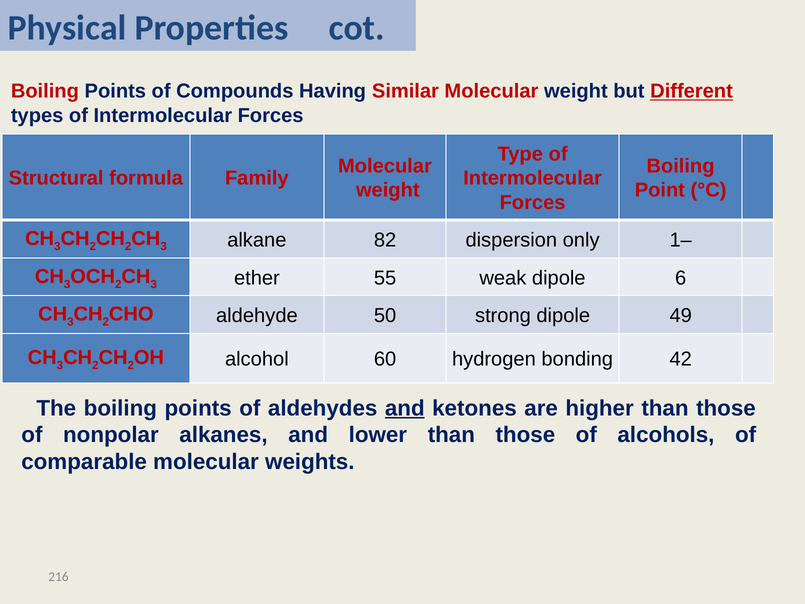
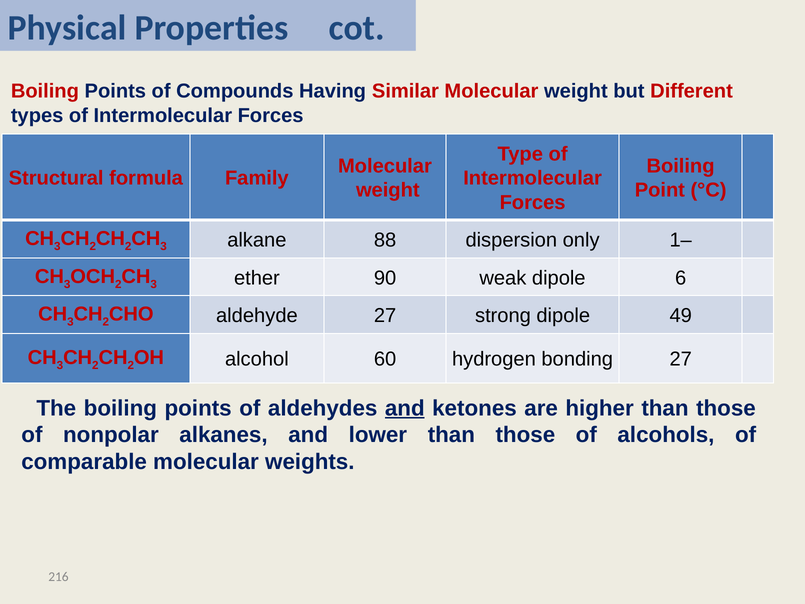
Different underline: present -> none
82: 82 -> 88
55: 55 -> 90
aldehyde 50: 50 -> 27
bonding 42: 42 -> 27
